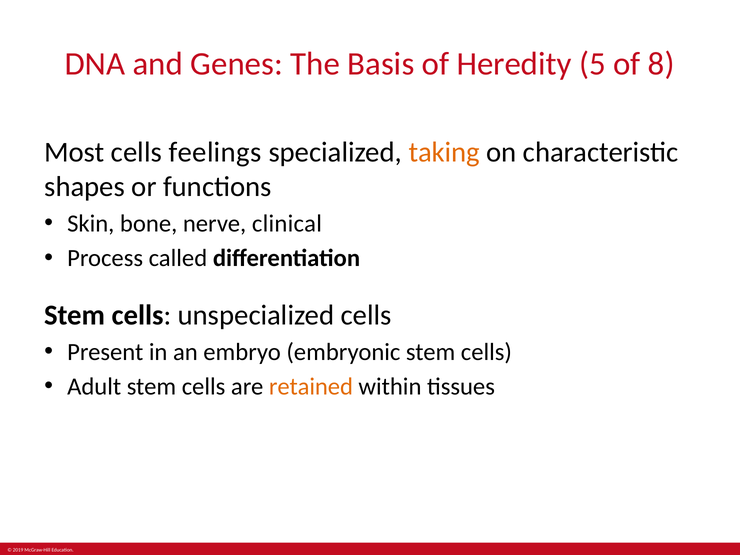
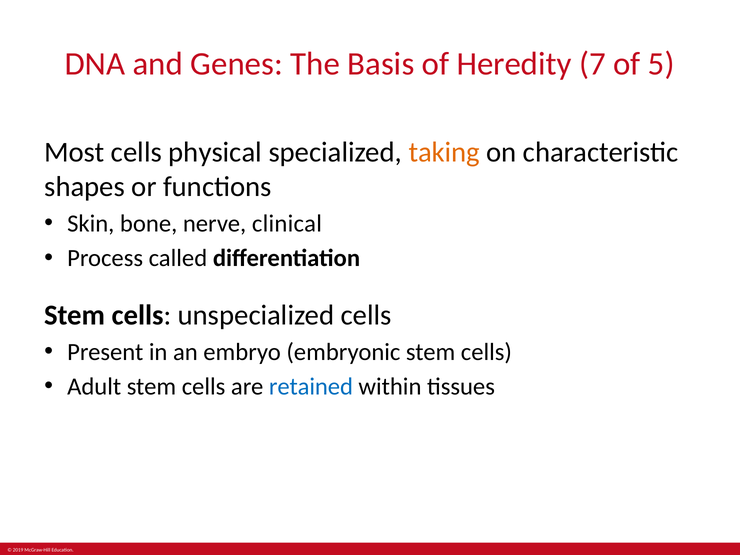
5: 5 -> 7
8: 8 -> 5
feelings: feelings -> physical
retained colour: orange -> blue
